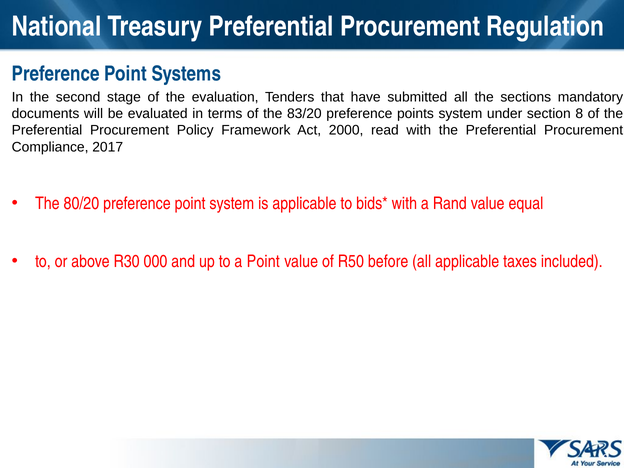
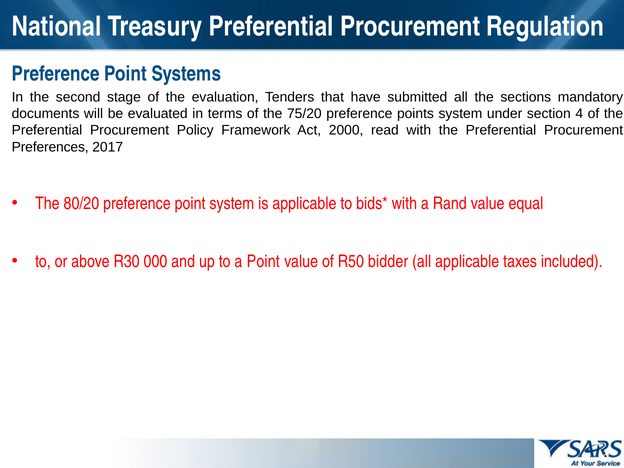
83/20: 83/20 -> 75/20
8: 8 -> 4
Compliance: Compliance -> Preferences
before: before -> bidder
